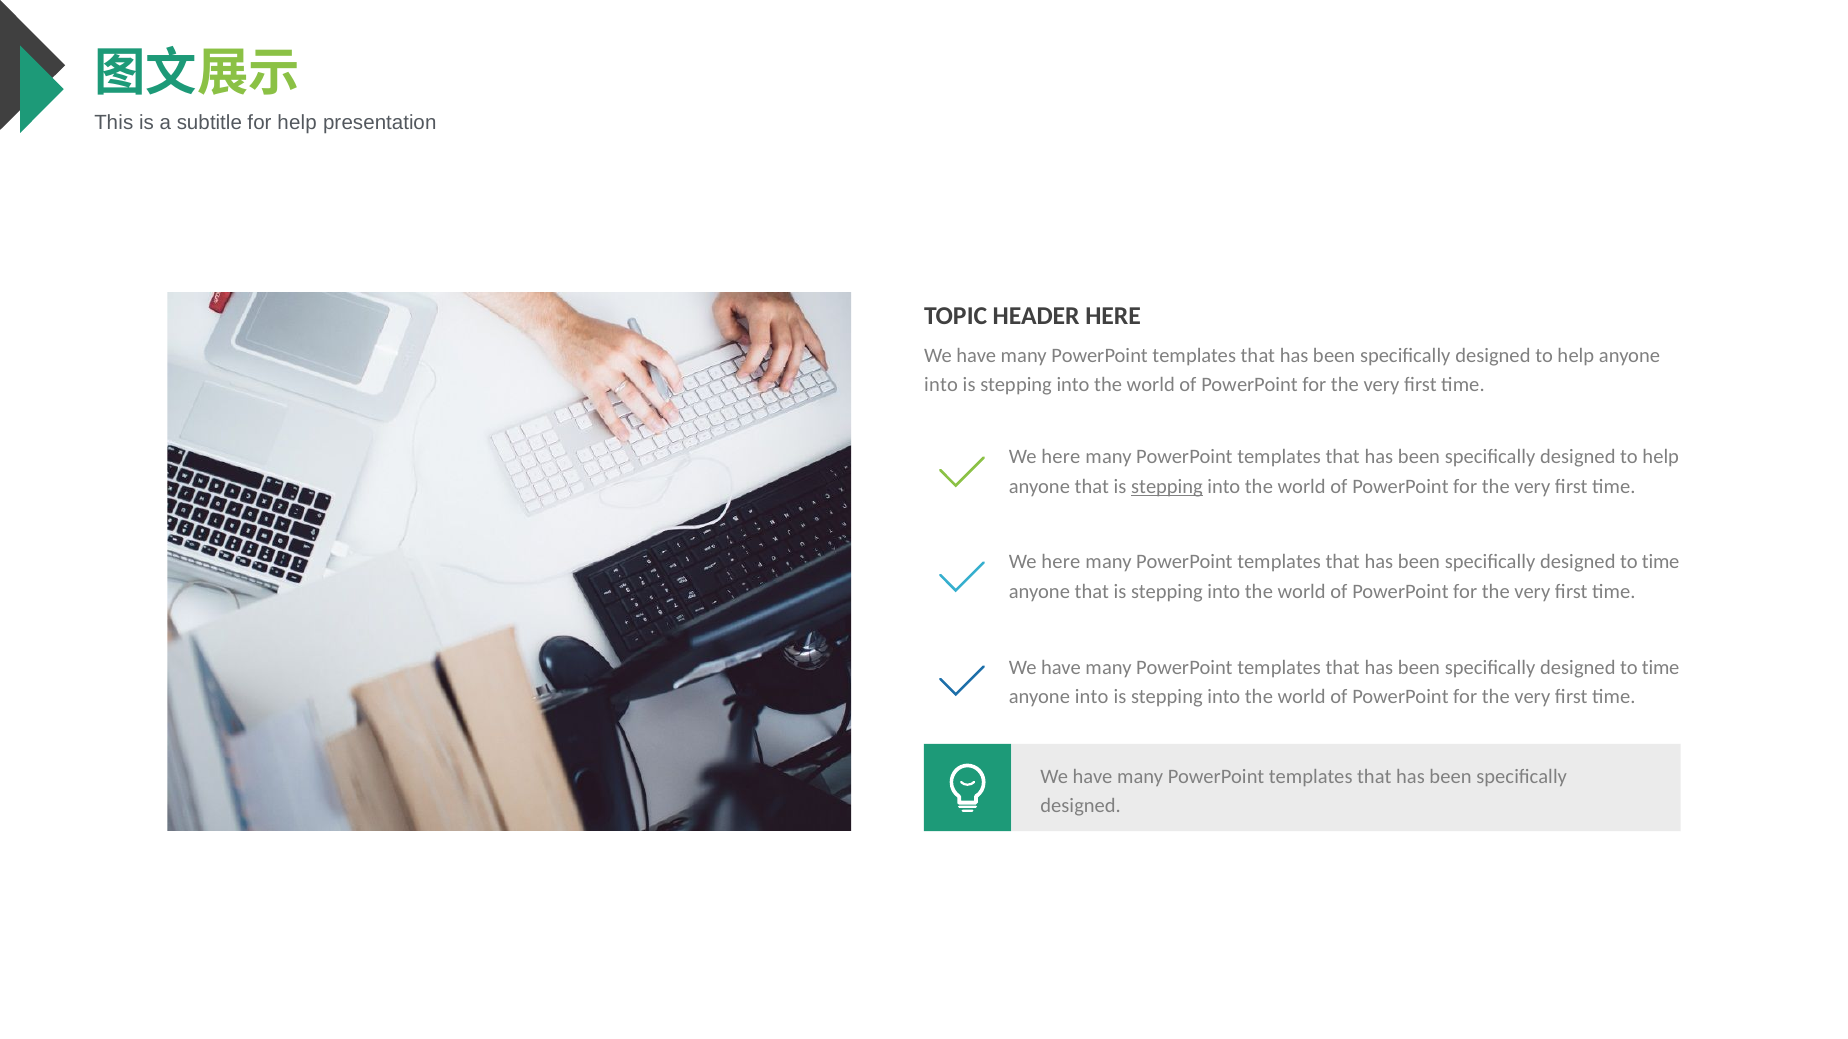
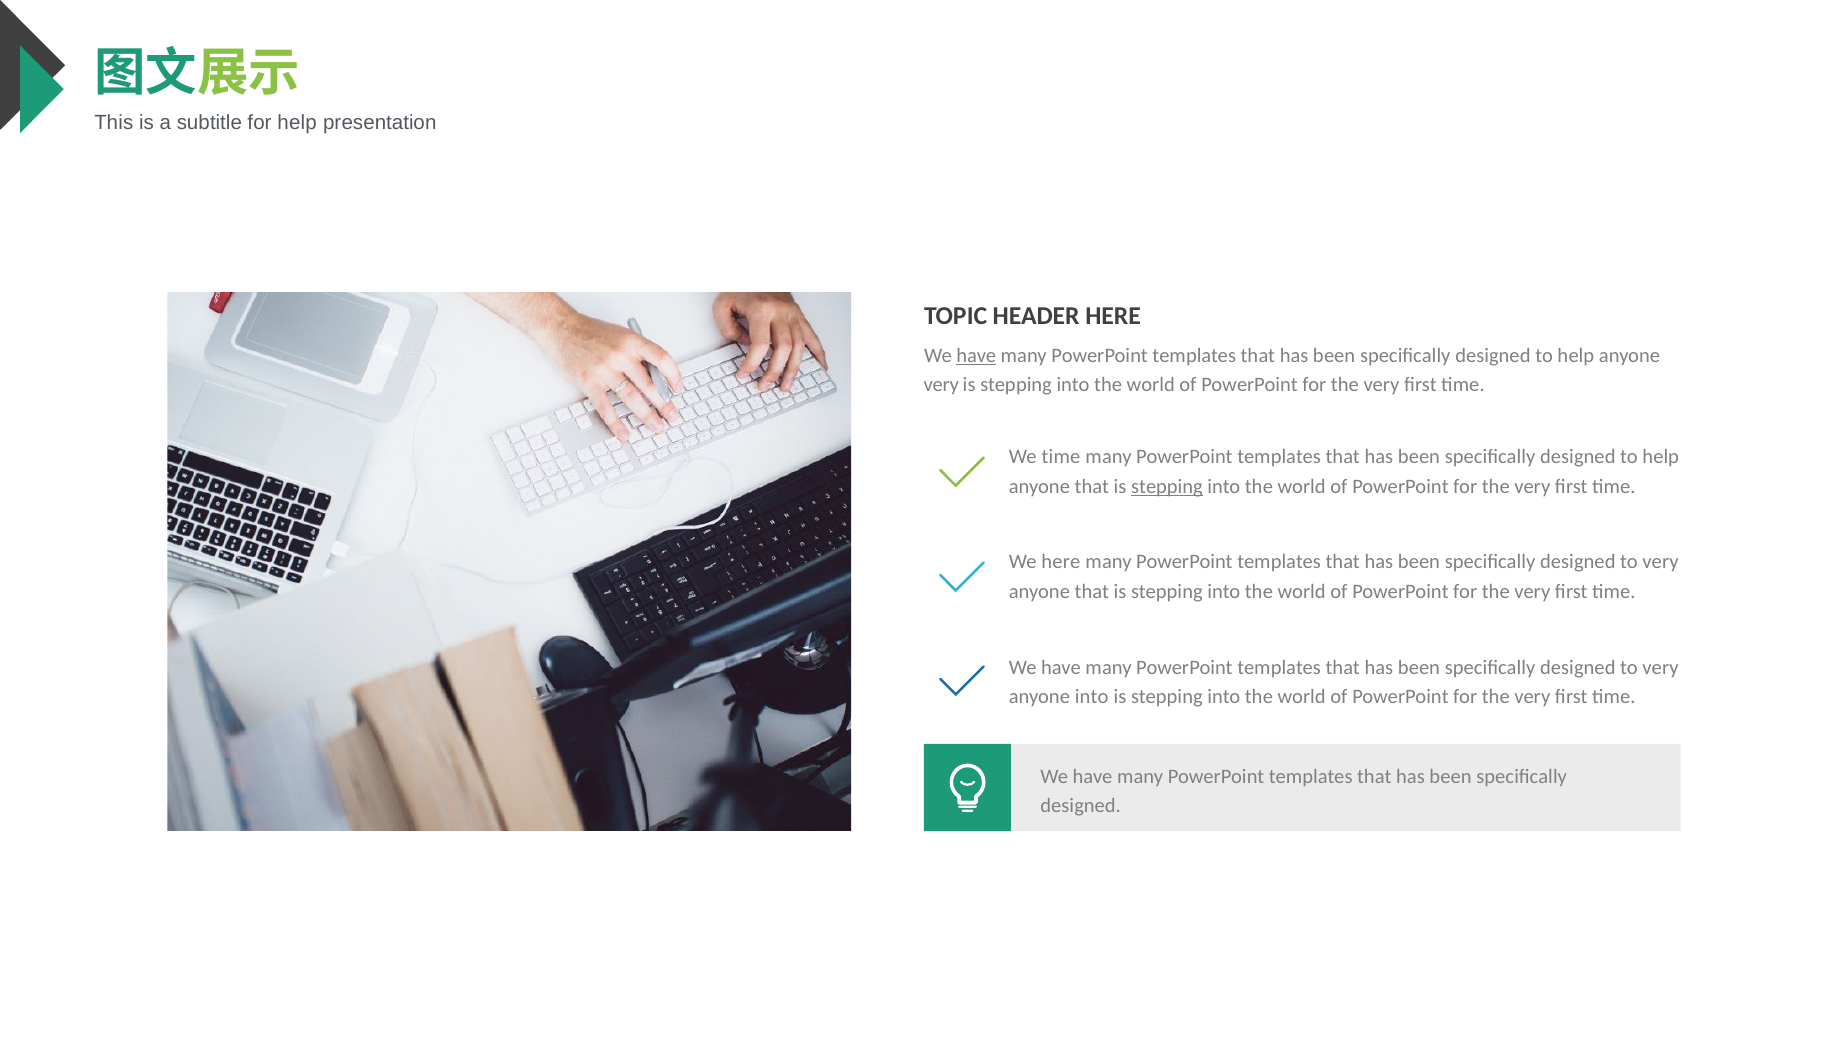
have at (976, 356) underline: none -> present
into at (941, 385): into -> very
here at (1061, 457): here -> time
time at (1661, 562): time -> very
time at (1661, 667): time -> very
